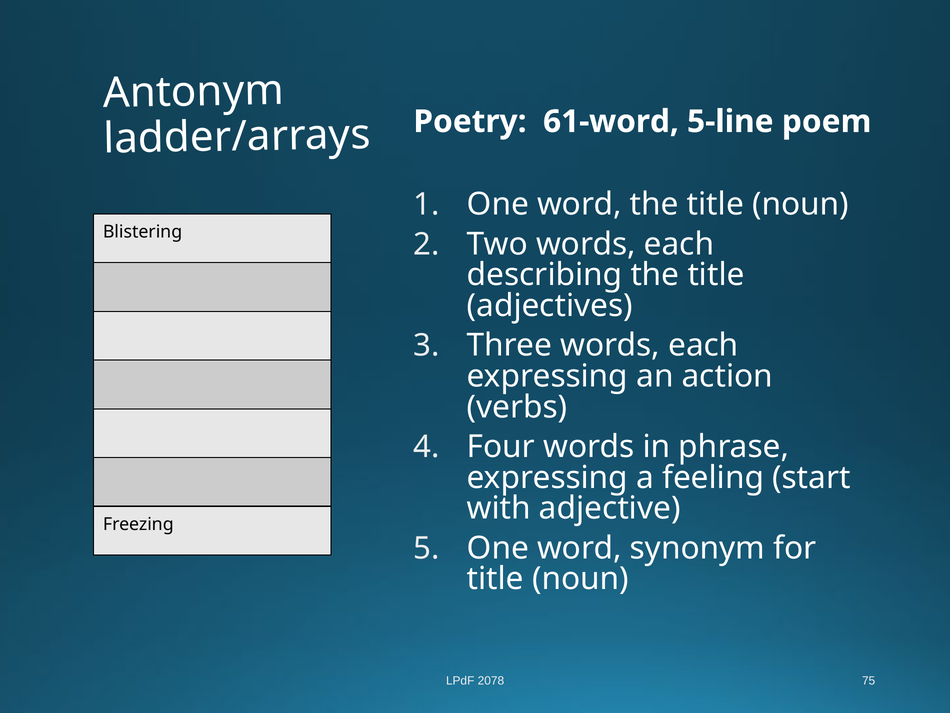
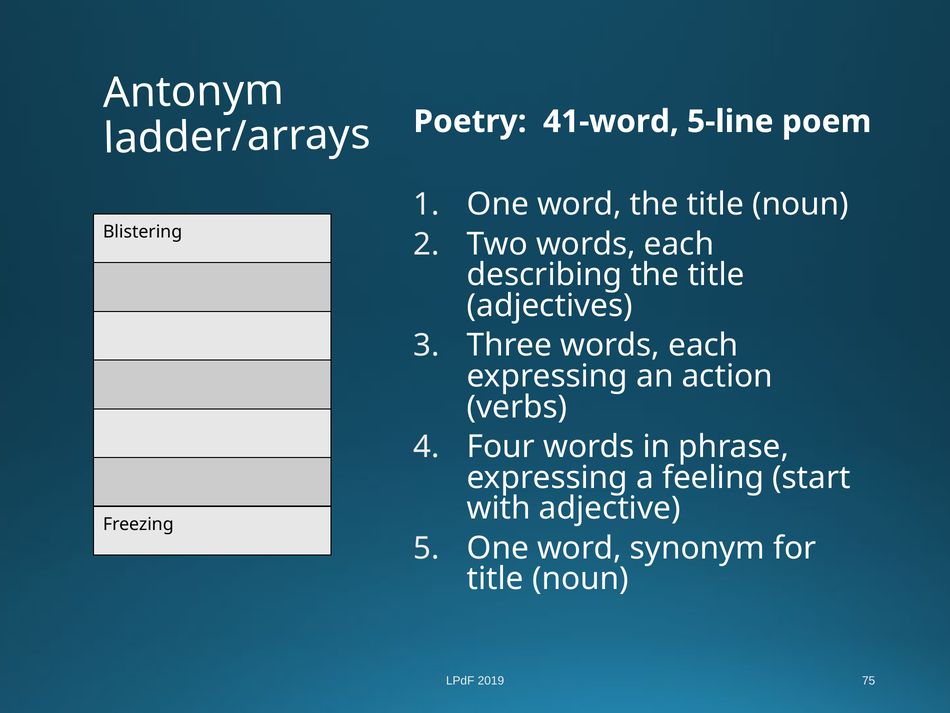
61-word: 61-word -> 41-word
2078: 2078 -> 2019
